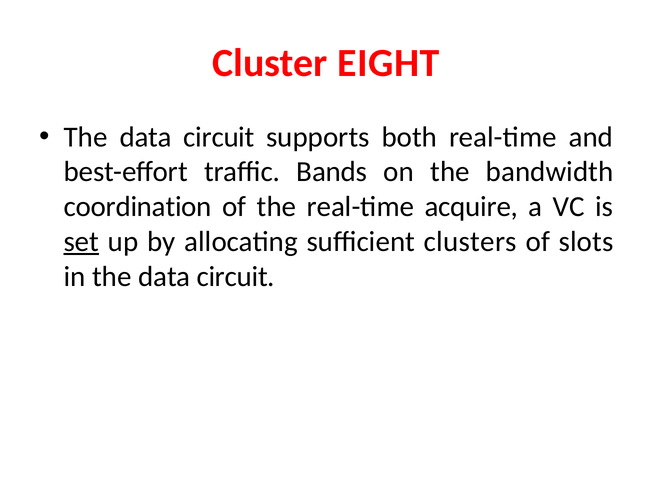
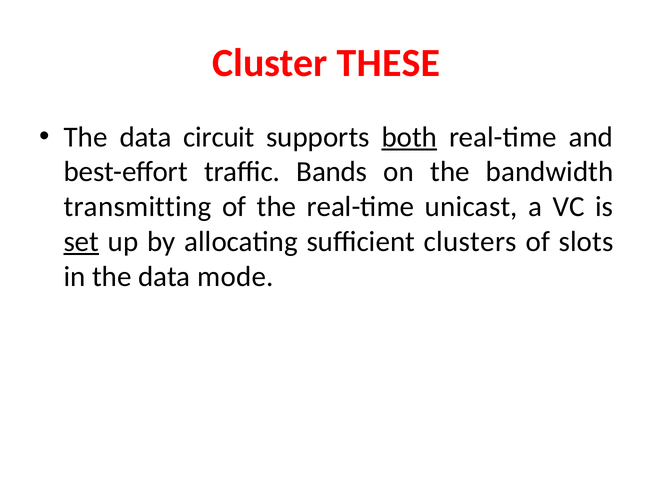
EIGHT: EIGHT -> THESE
both underline: none -> present
coordination: coordination -> transmitting
acquire: acquire -> unicast
in the data circuit: circuit -> mode
